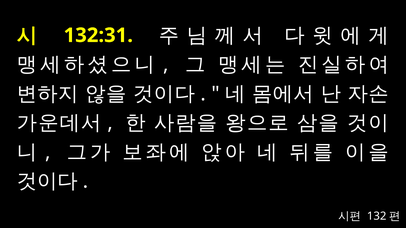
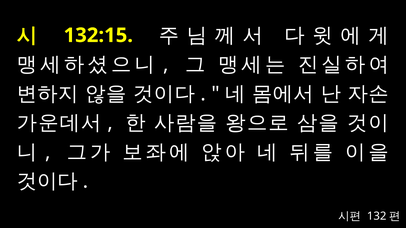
132:31: 132:31 -> 132:15
